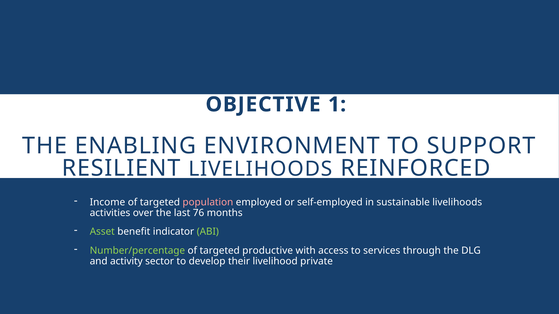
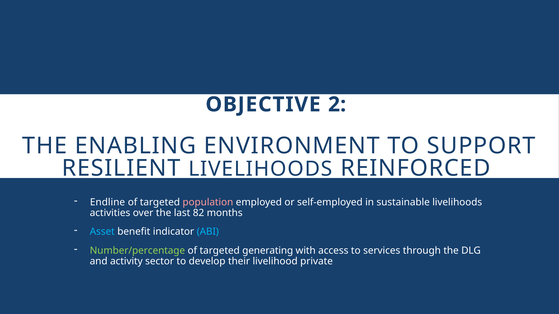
1: 1 -> 2
Income: Income -> Endline
76: 76 -> 82
Asset colour: light green -> light blue
ABI colour: light green -> light blue
productive: productive -> generating
